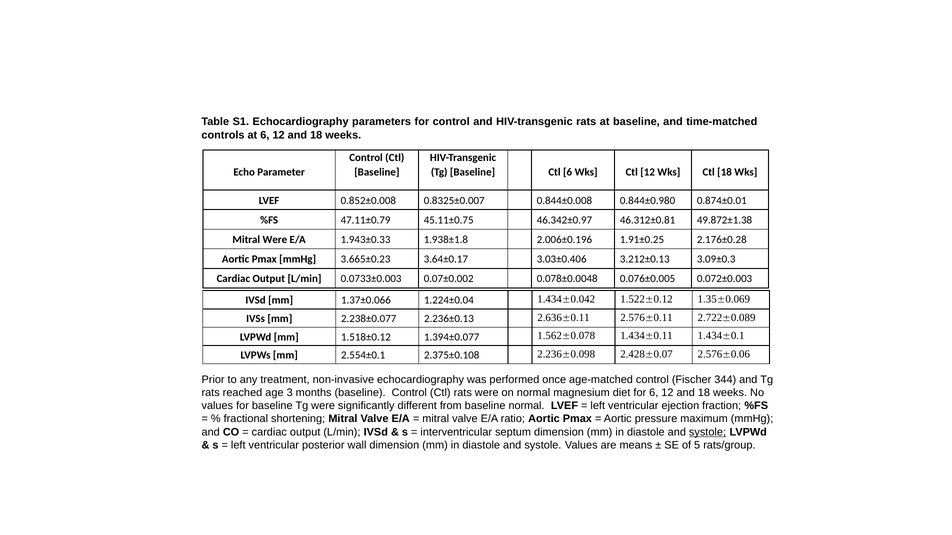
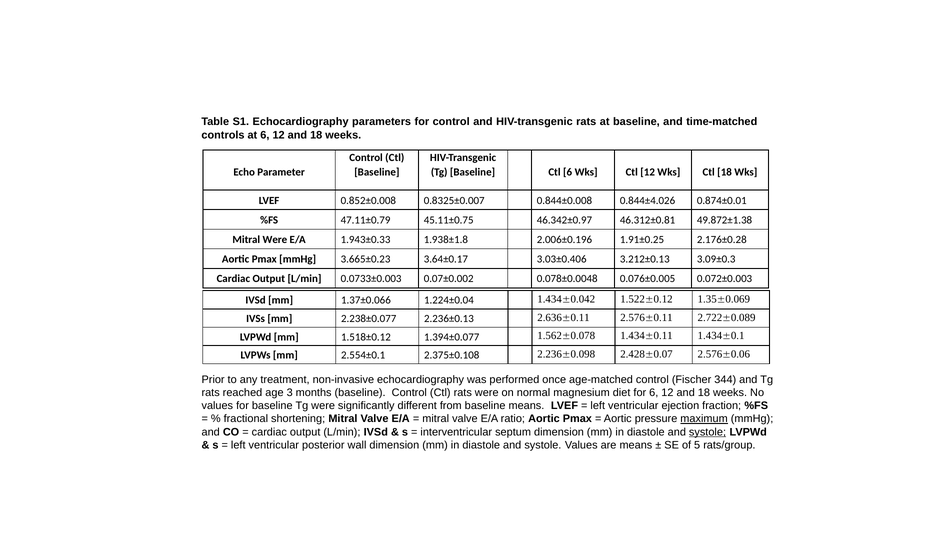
0.844±0.980: 0.844±0.980 -> 0.844±4.026
baseline normal: normal -> means
maximum underline: none -> present
